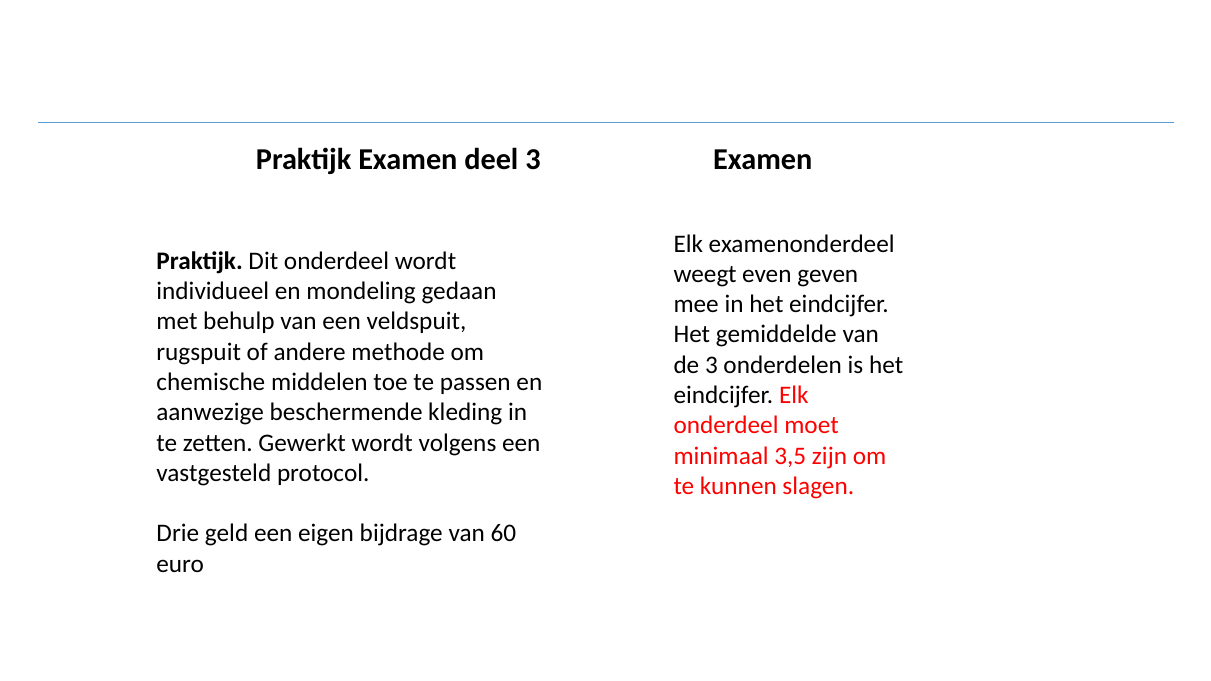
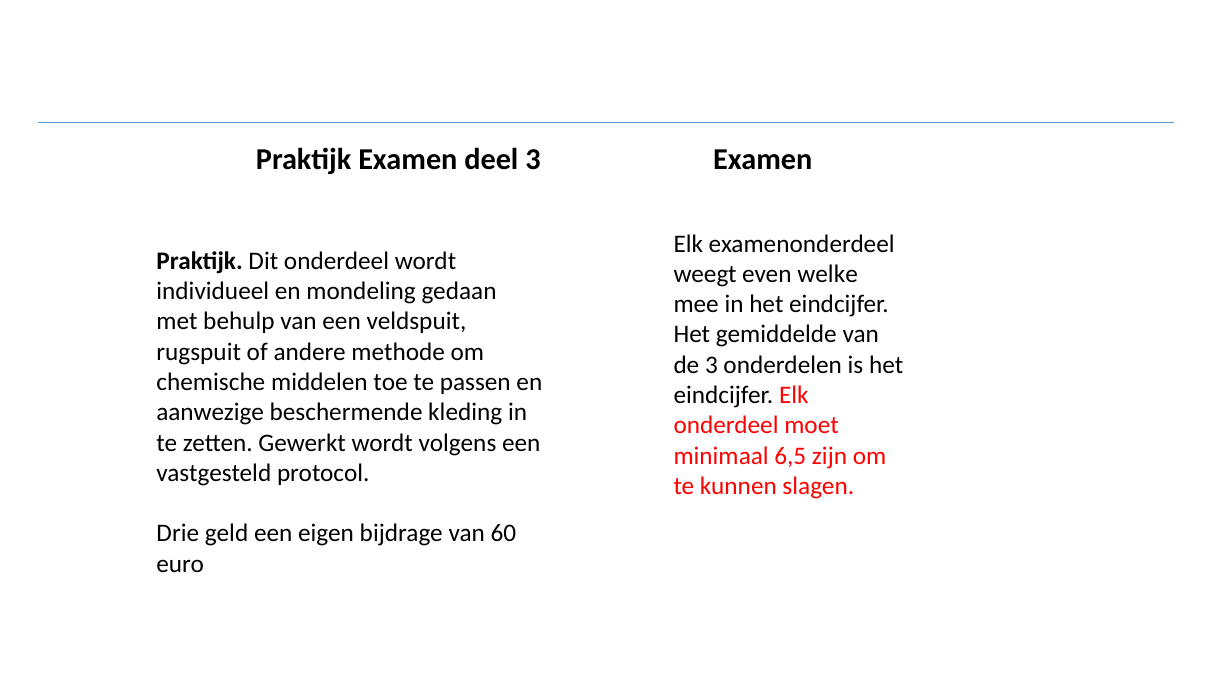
geven: geven -> welke
3,5: 3,5 -> 6,5
